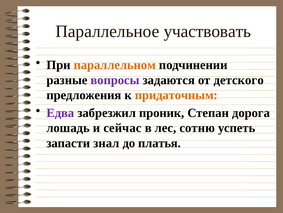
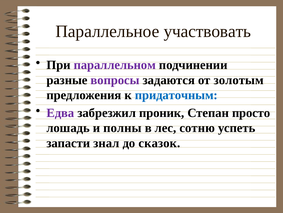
параллельном colour: orange -> purple
детского: детского -> золотым
придаточным colour: orange -> blue
дорога: дорога -> просто
сейчас: сейчас -> полны
платья: платья -> сказок
